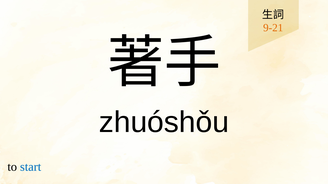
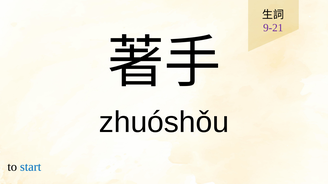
9-21 colour: orange -> purple
